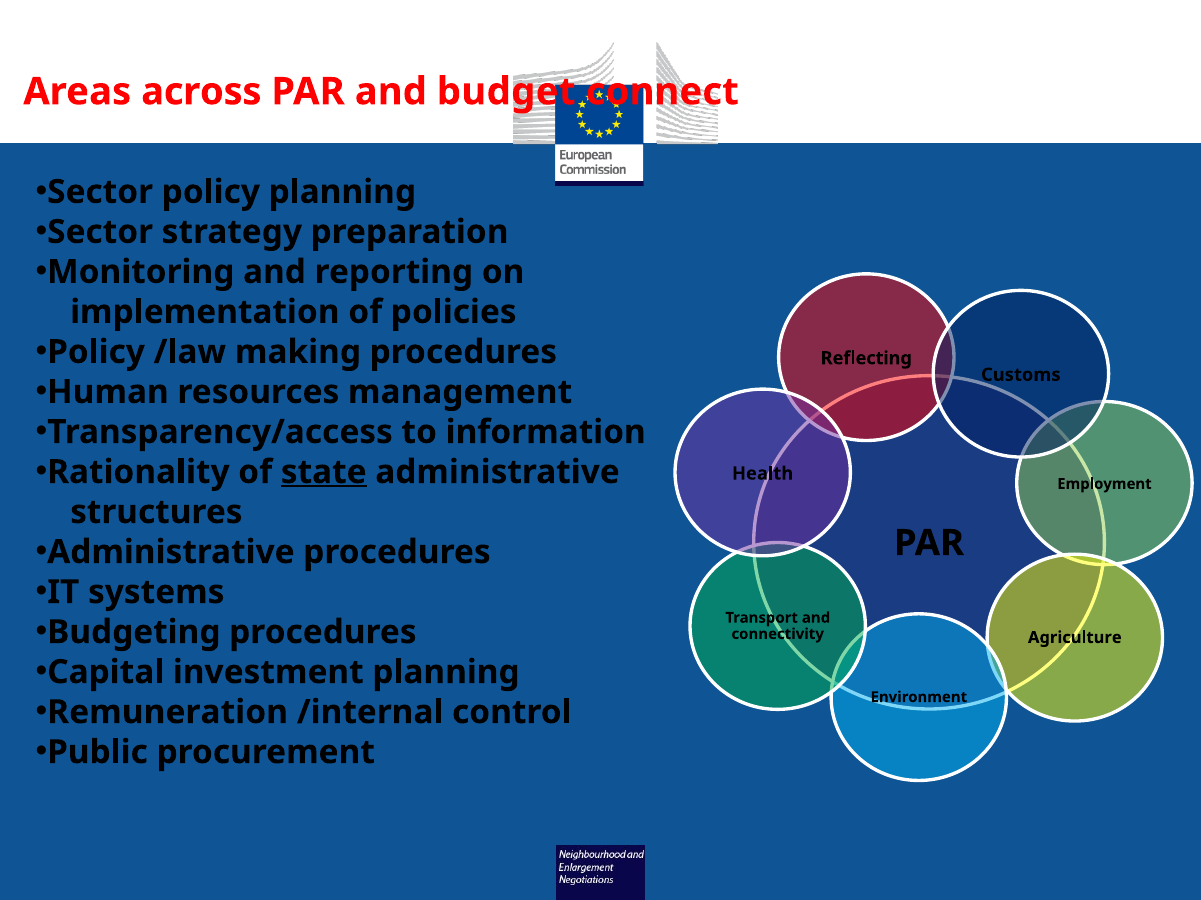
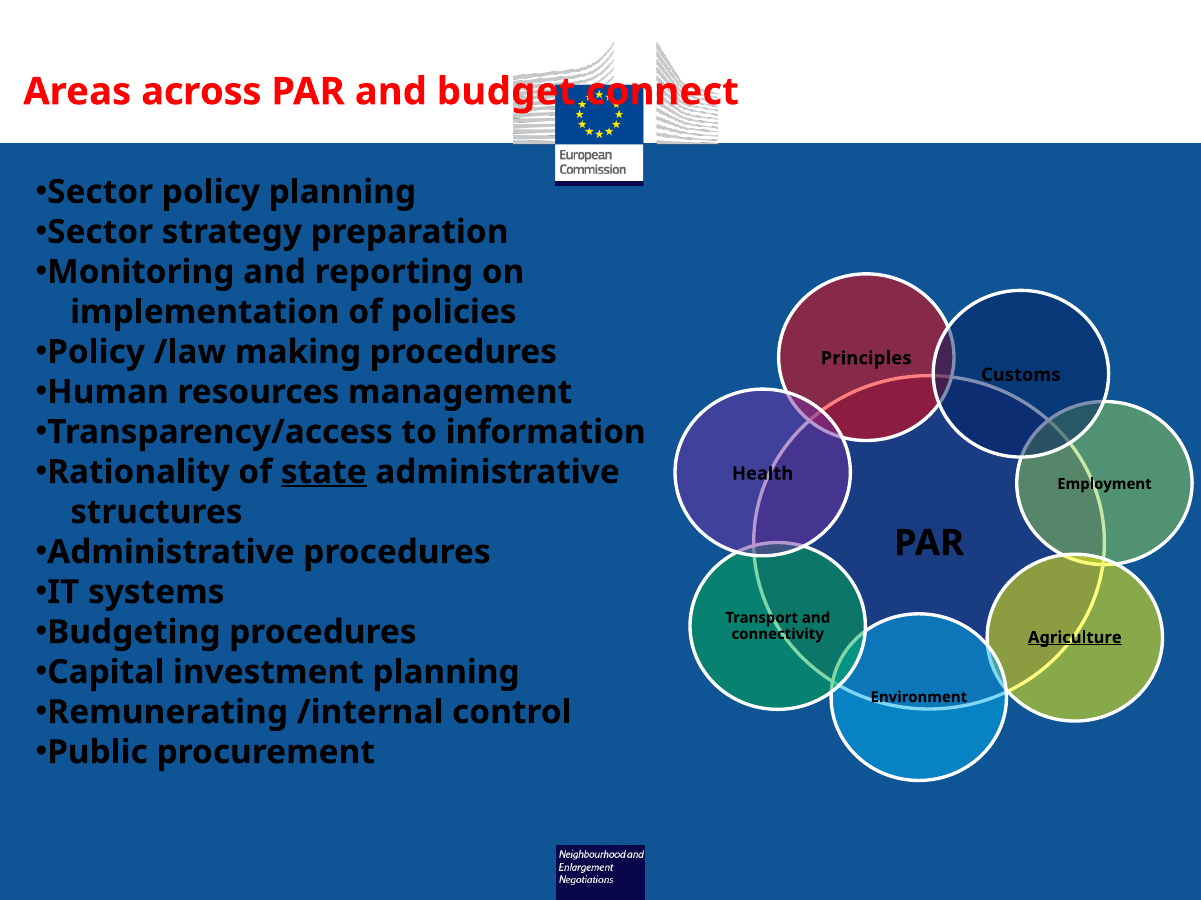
Reflecting: Reflecting -> Principles
Agriculture underline: none -> present
Remuneration: Remuneration -> Remunerating
